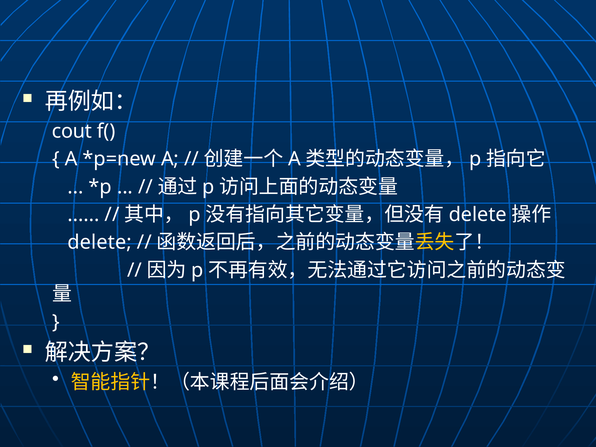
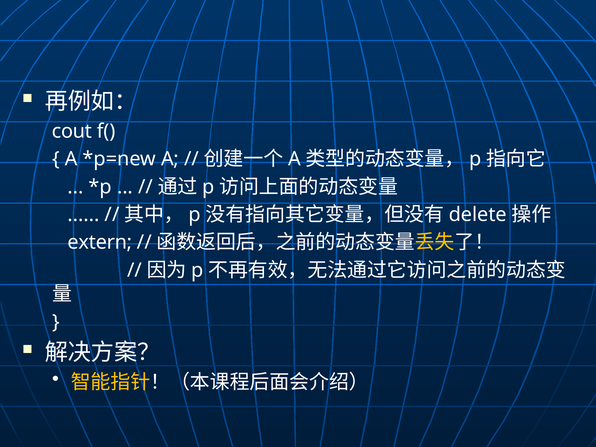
delete at (100, 242): delete -> extern
